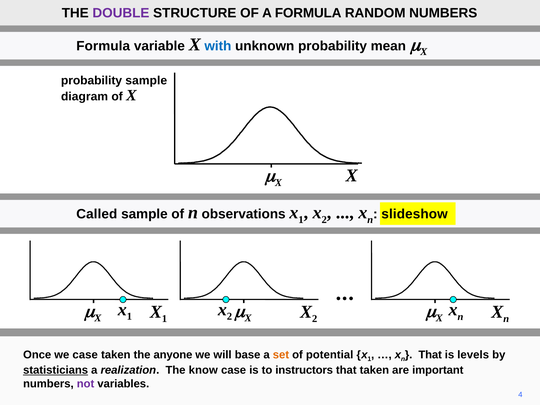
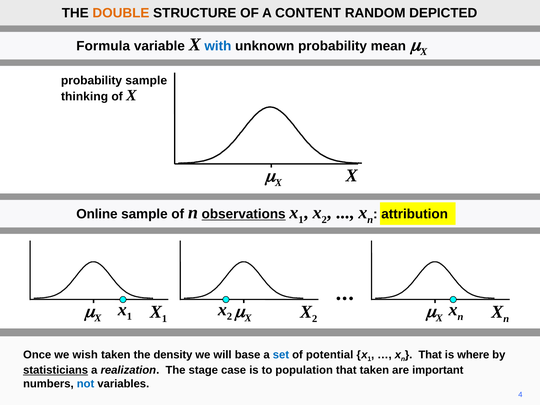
DOUBLE colour: purple -> orange
A FORMULA: FORMULA -> CONTENT
RANDOM NUMBERS: NUMBERS -> DEPICTED
diagram: diagram -> thinking
Called: Called -> Online
observations underline: none -> present
slideshow: slideshow -> attribution
we case: case -> wish
anyone: anyone -> density
set colour: orange -> blue
levels: levels -> where
know: know -> stage
instructors: instructors -> population
not colour: purple -> blue
